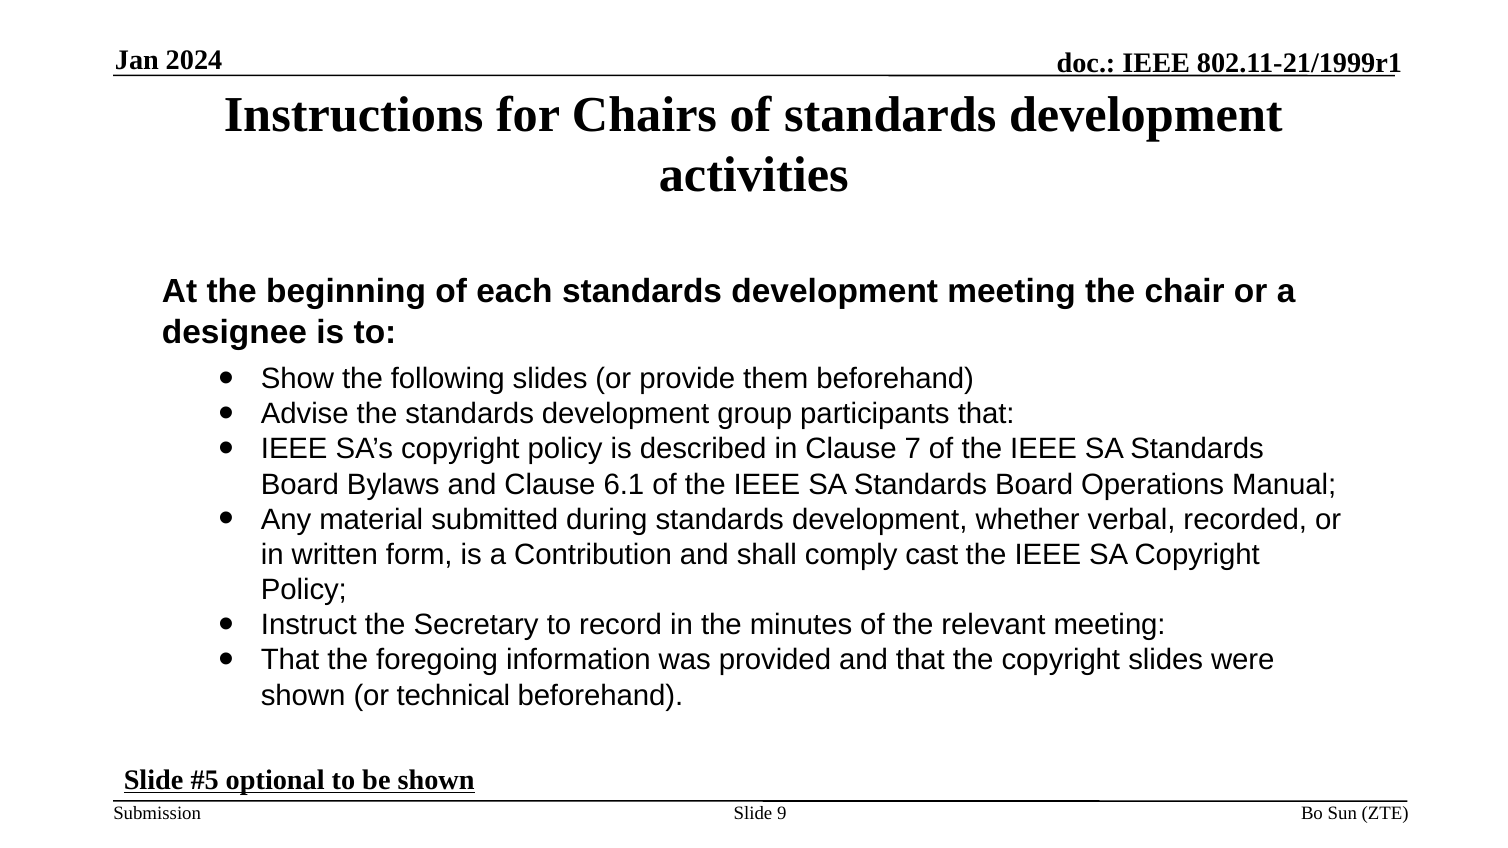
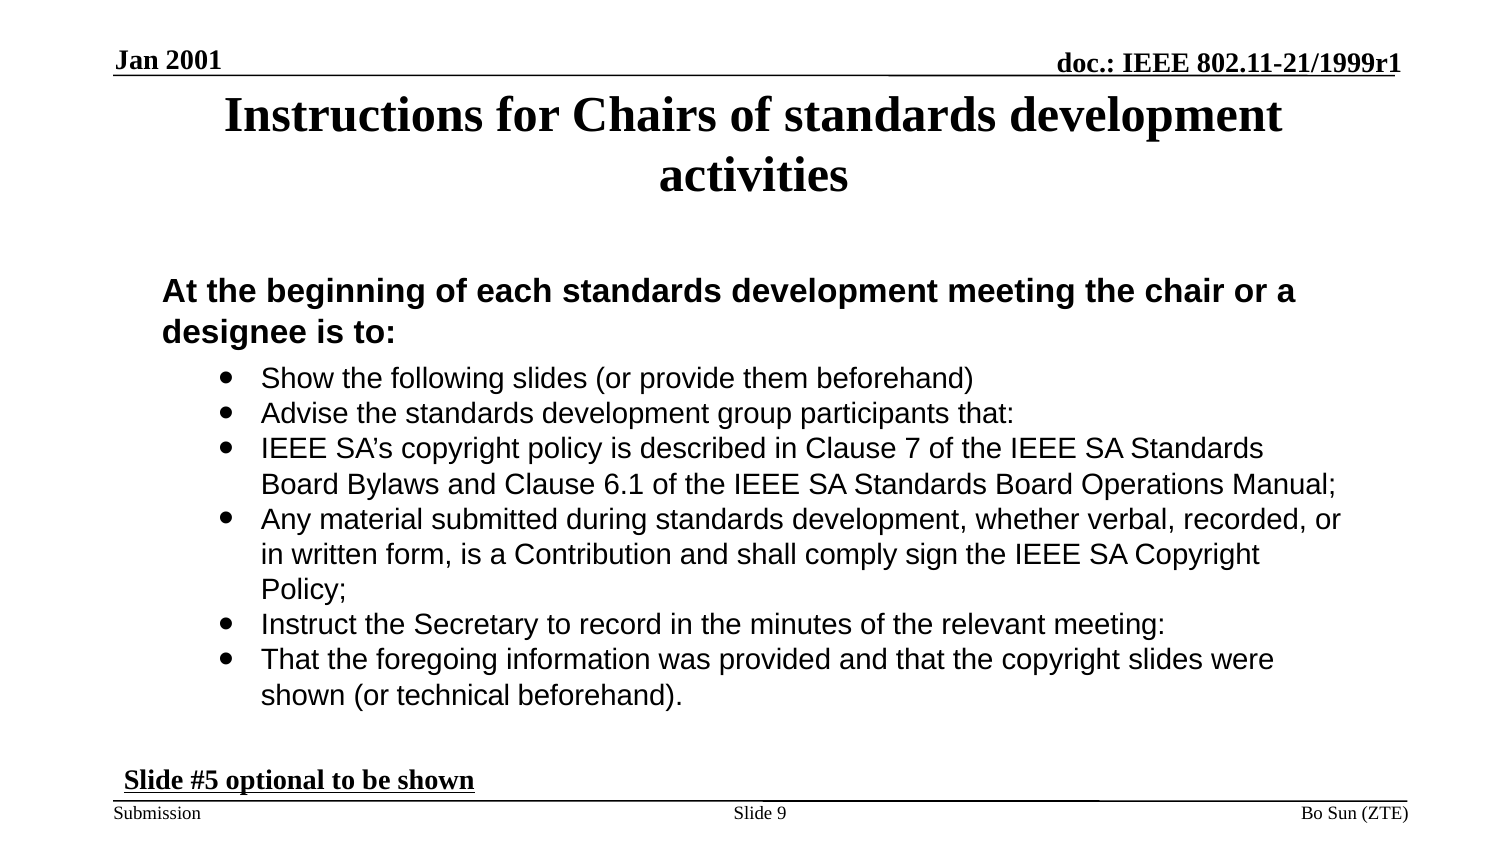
2024: 2024 -> 2001
cast: cast -> sign
